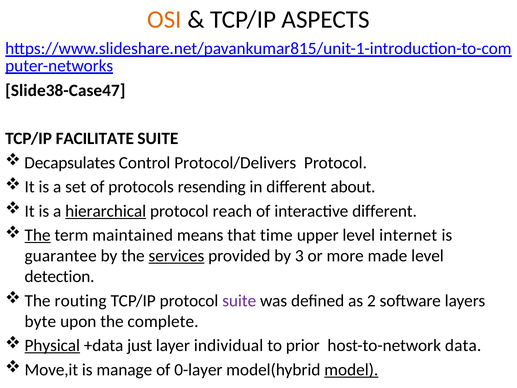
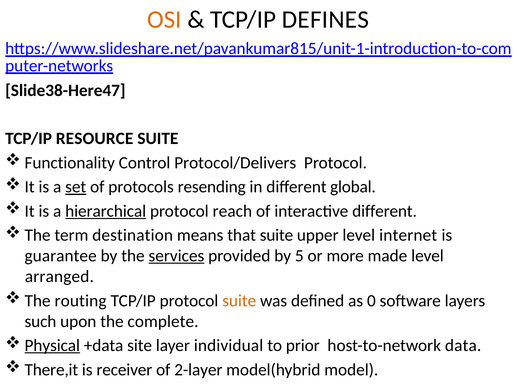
ASPECTS: ASPECTS -> DEFINES
Slide38-Case47: Slide38-Case47 -> Slide38-Here47
FACILITATE: FACILITATE -> RESOURCE
Decapsulates: Decapsulates -> Functionality
set underline: none -> present
about: about -> global
The at (38, 235) underline: present -> none
maintained: maintained -> destination
that time: time -> suite
3: 3 -> 5
detection: detection -> arranged
suite at (239, 301) colour: purple -> orange
2: 2 -> 0
byte: byte -> such
just: just -> site
Move,it: Move,it -> There,it
manage: manage -> receiver
0-layer: 0-layer -> 2-layer
model underline: present -> none
